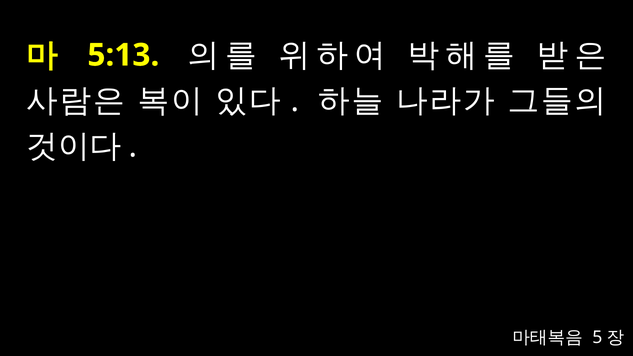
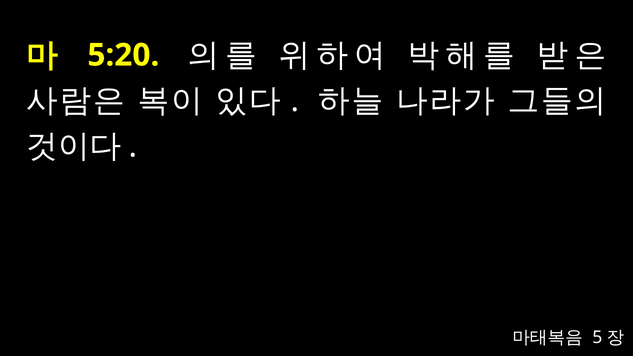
5:13: 5:13 -> 5:20
